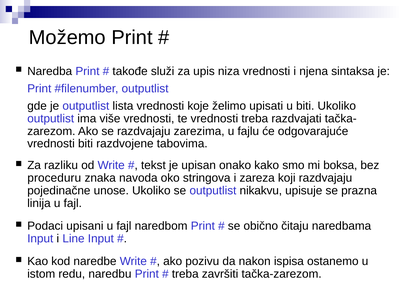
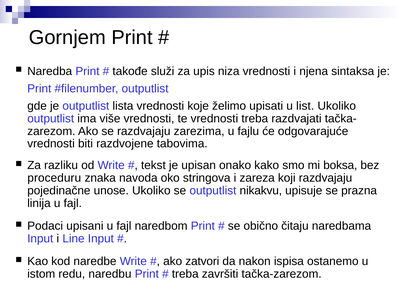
Možemo: Možemo -> Gornjem
u biti: biti -> list
pozivu: pozivu -> zatvori
